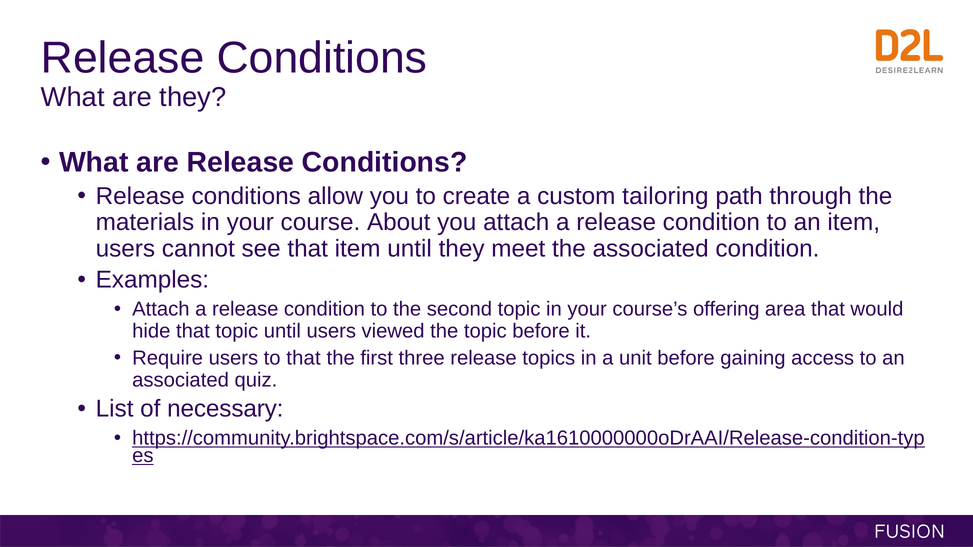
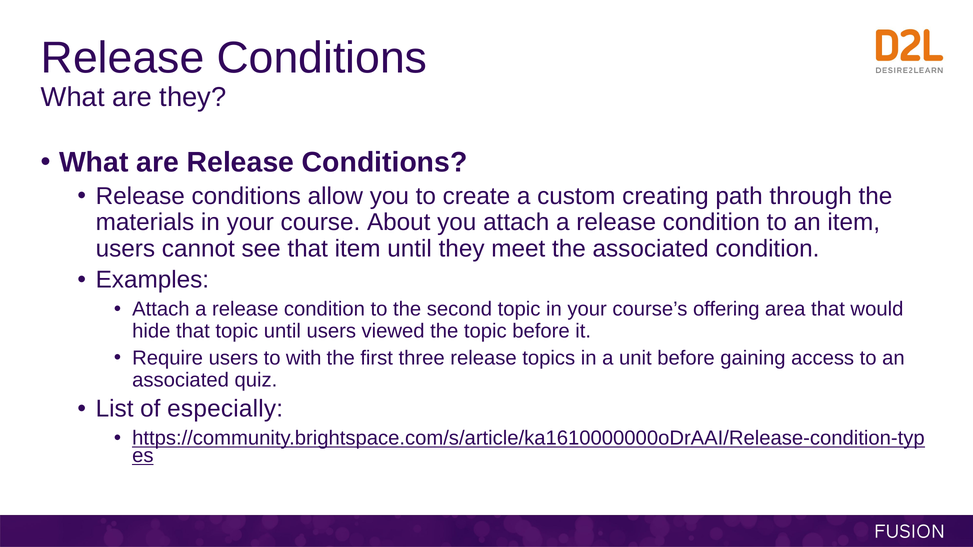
tailoring: tailoring -> creating
to that: that -> with
necessary: necessary -> especially
